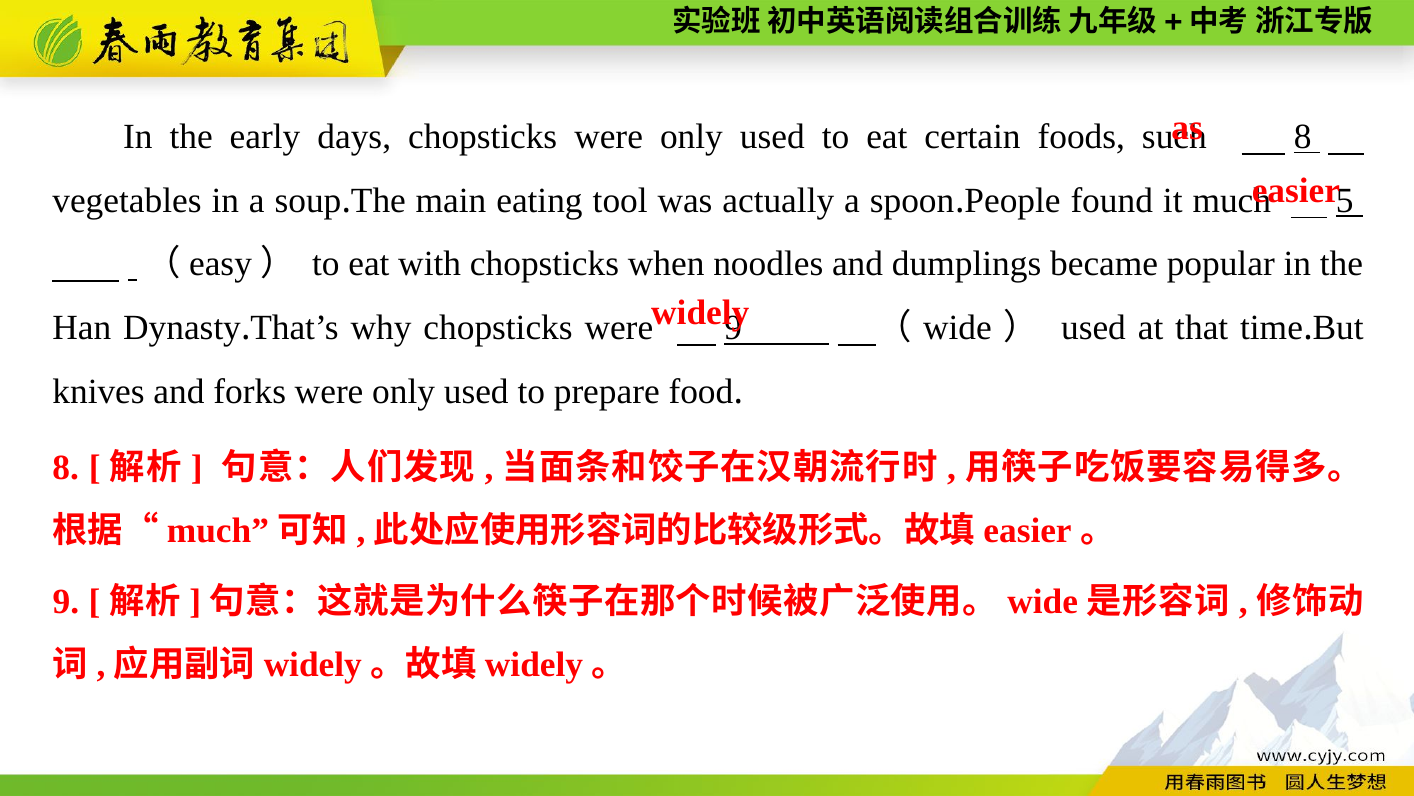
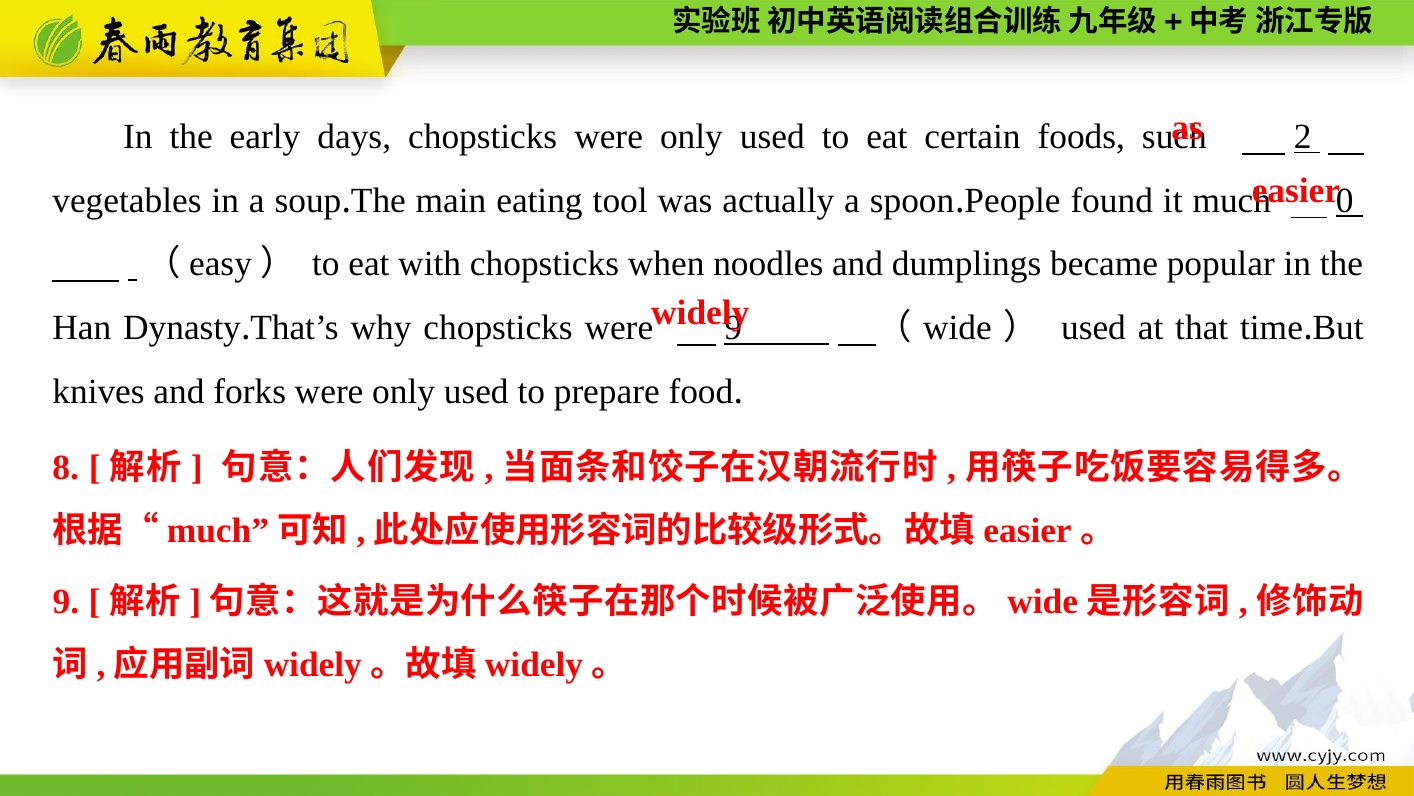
8 at (1303, 137): 8 -> 2
5: 5 -> 0
